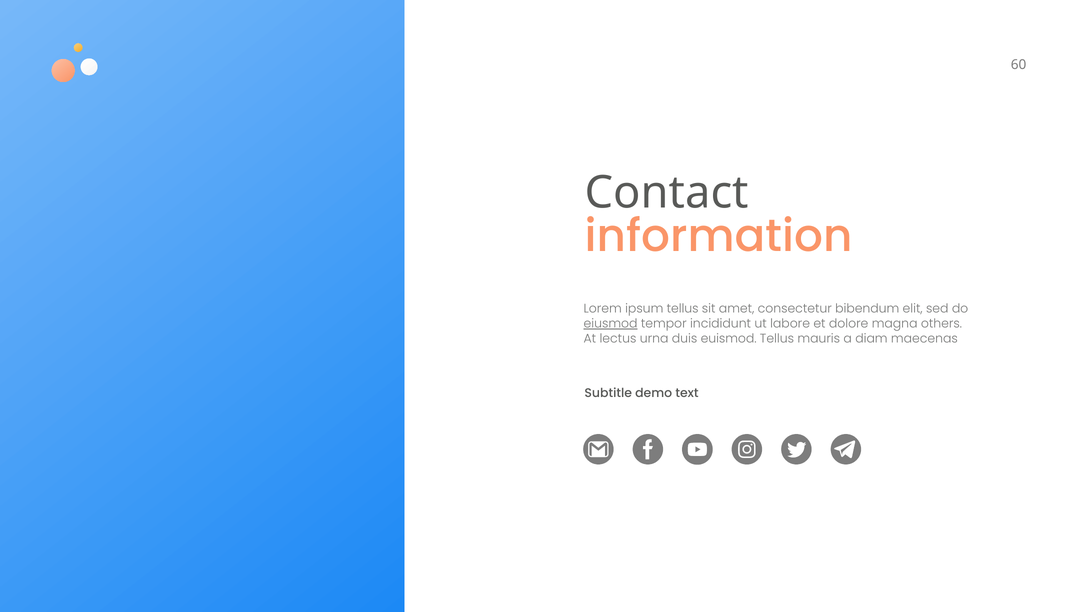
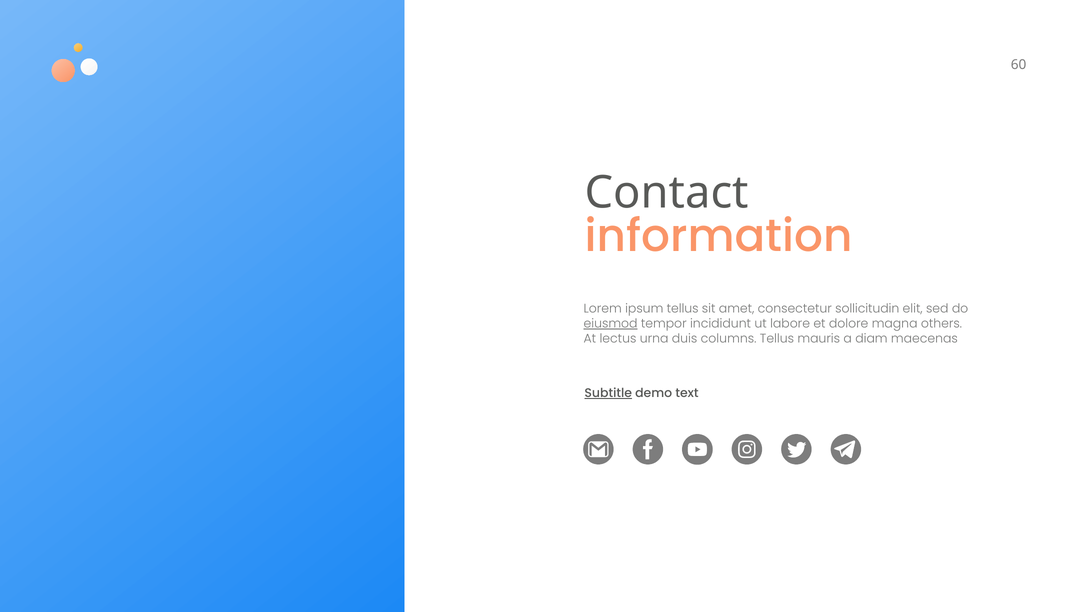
bibendum: bibendum -> sollicitudin
euismod: euismod -> columns
Subtitle underline: none -> present
